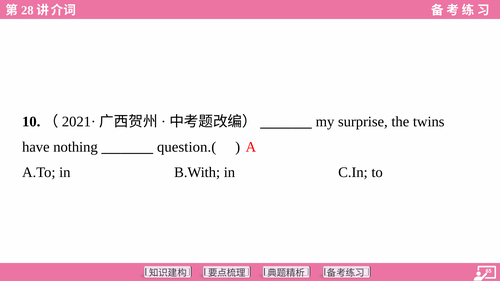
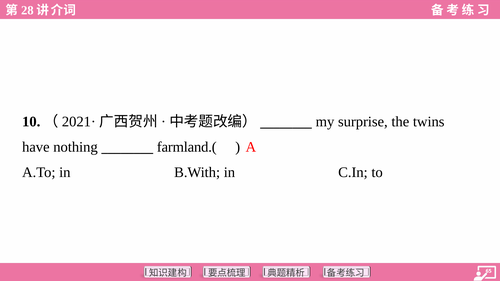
question.(: question.( -> farmland.(
